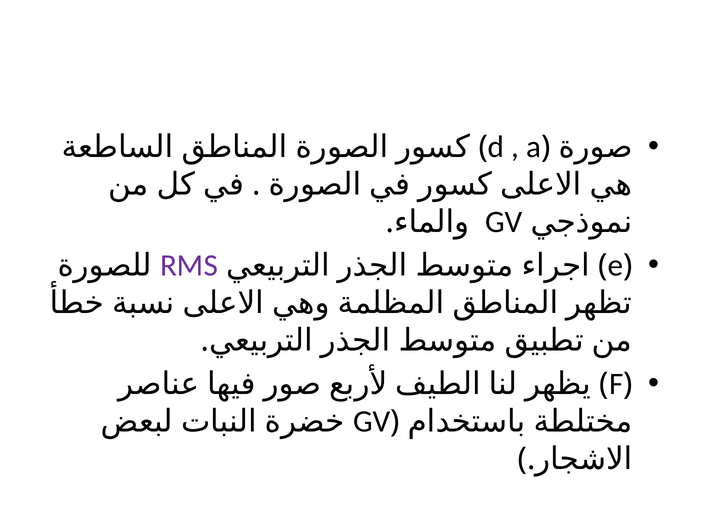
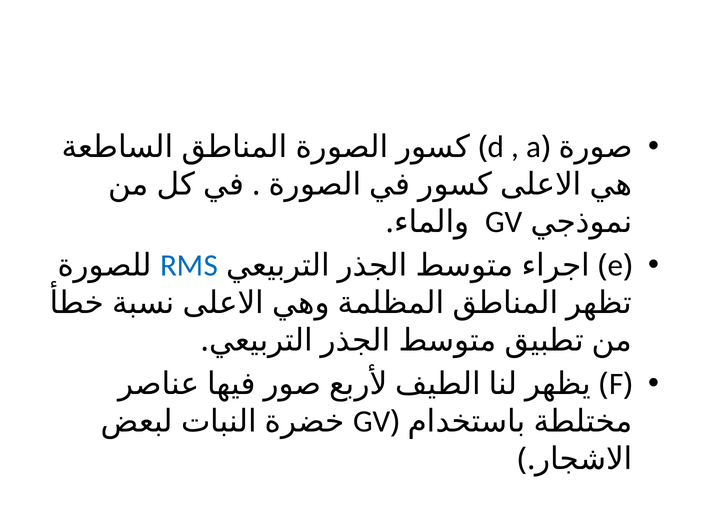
RMS colour: purple -> blue
